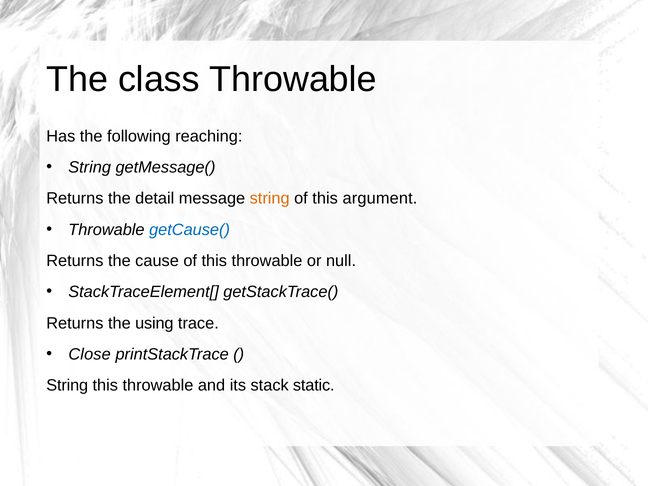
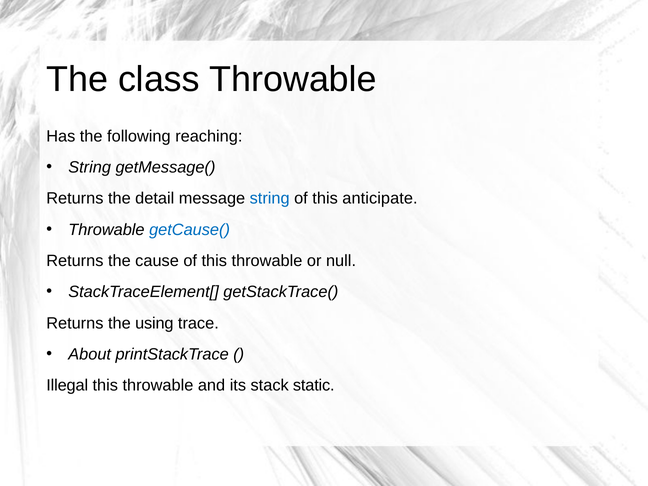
string at (270, 199) colour: orange -> blue
argument: argument -> anticipate
Close: Close -> About
String at (67, 385): String -> Illegal
